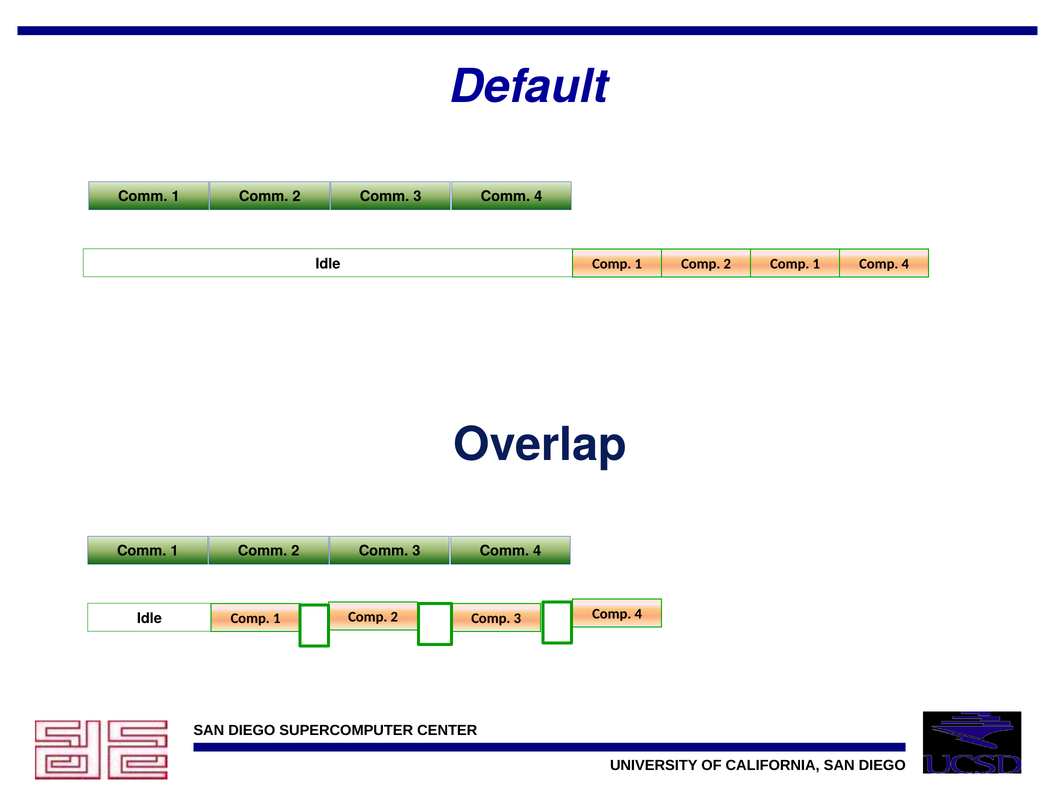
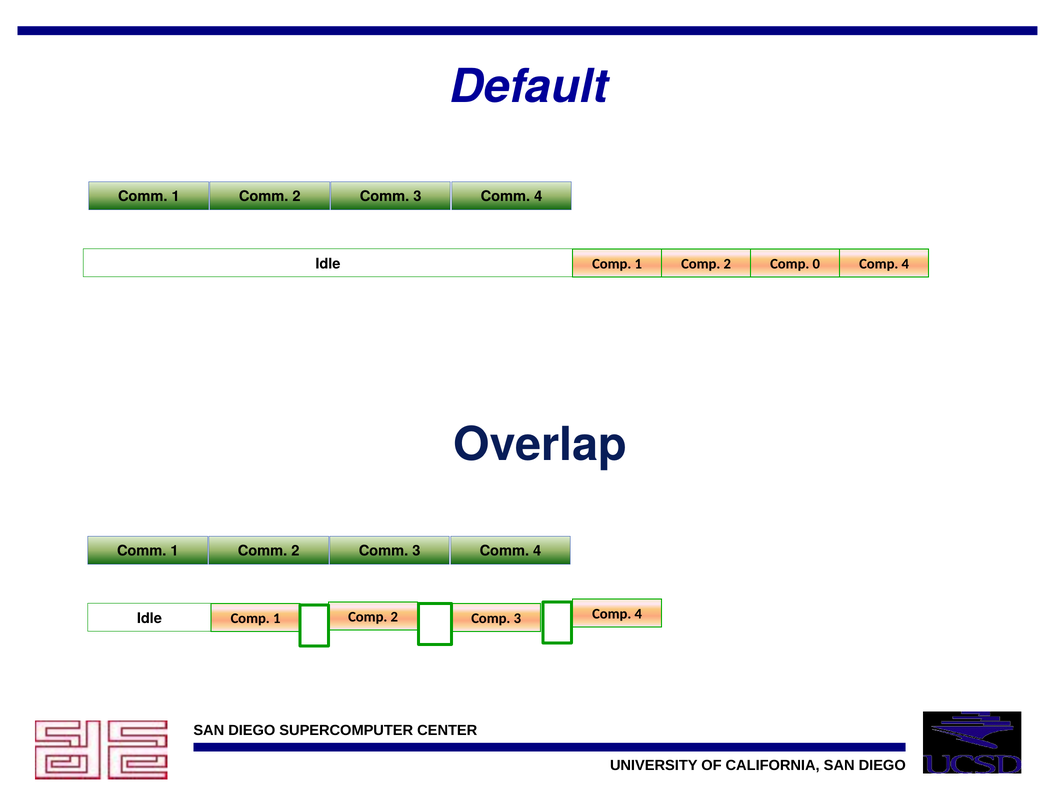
Comp 2 Comp 1: 1 -> 0
